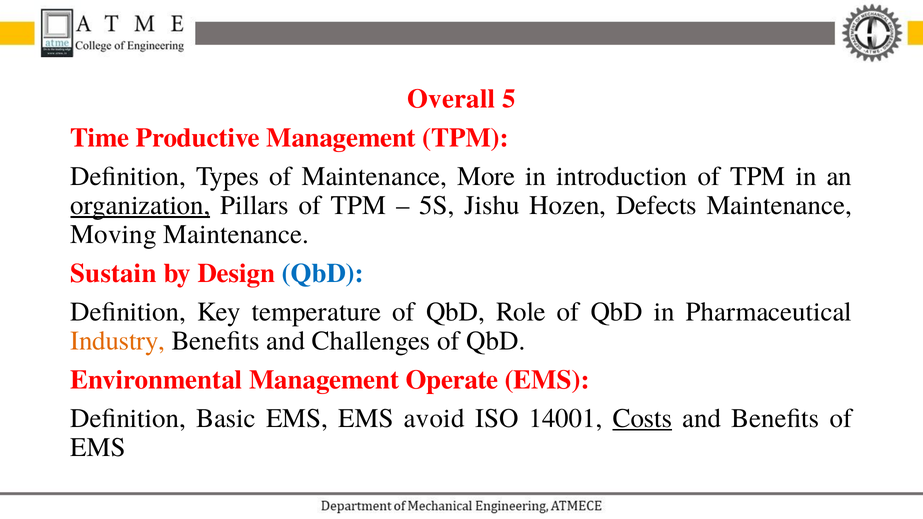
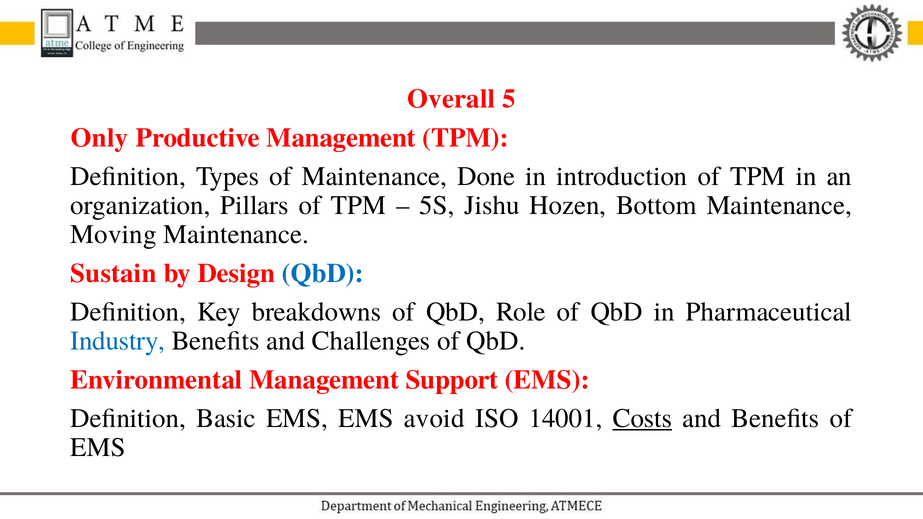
Time: Time -> Only
More: More -> Done
organization underline: present -> none
Defects: Defects -> Bottom
temperature: temperature -> breakdowns
Industry colour: orange -> blue
Operate: Operate -> Support
